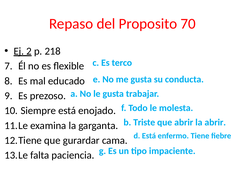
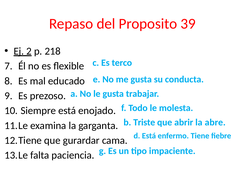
70: 70 -> 39
la abrir: abrir -> abre
